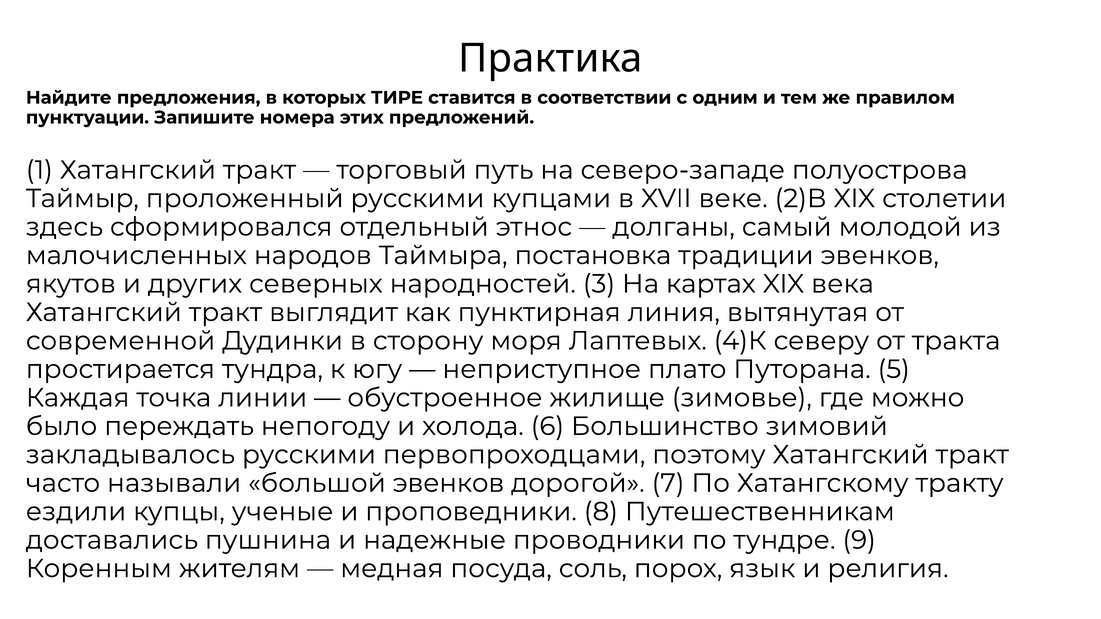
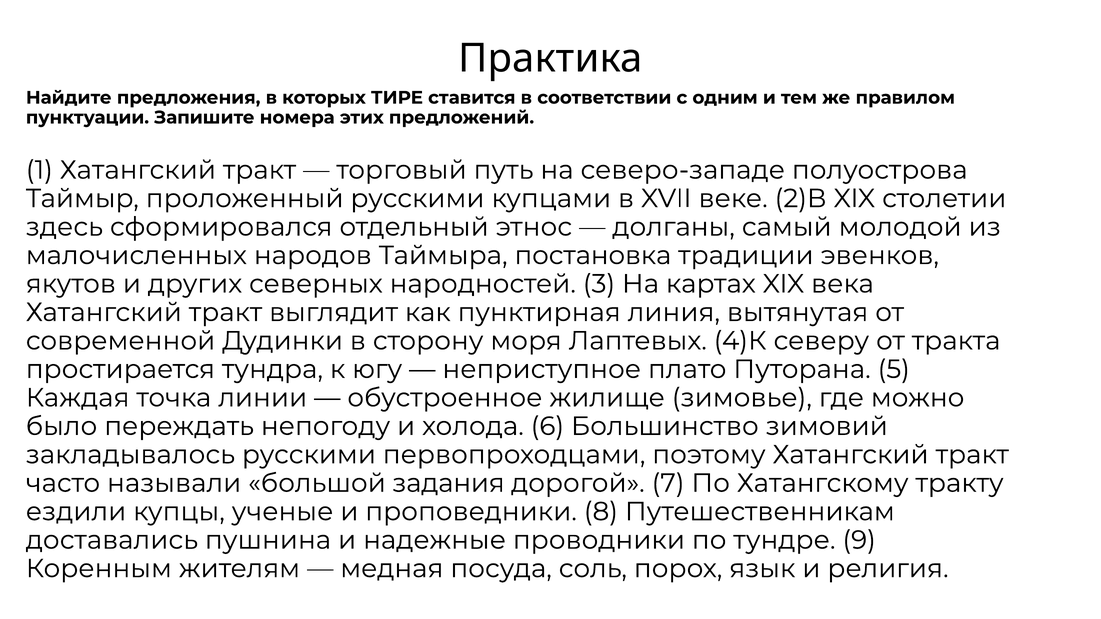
большой эвенков: эвенков -> задания
